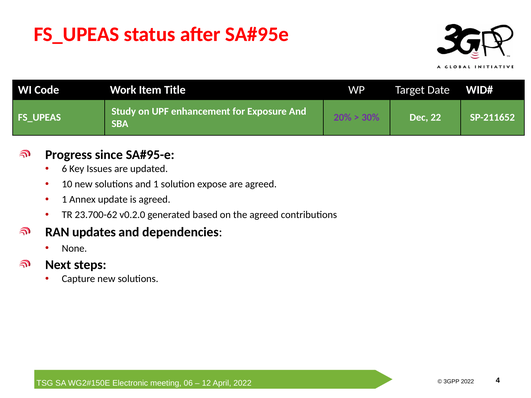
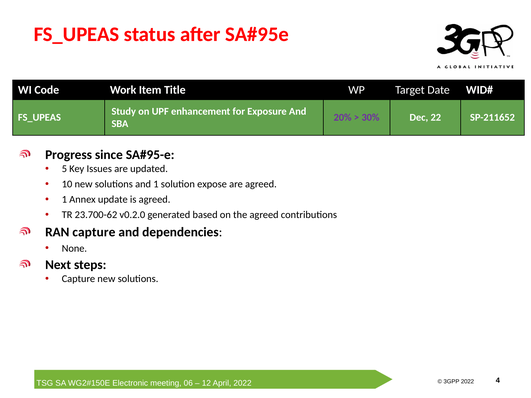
6: 6 -> 5
RAN updates: updates -> capture
